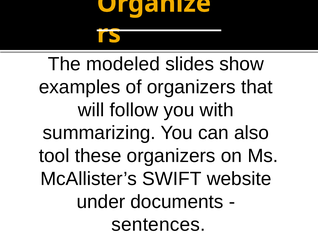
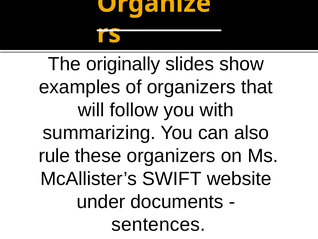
modeled: modeled -> originally
tool: tool -> rule
